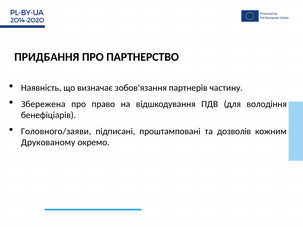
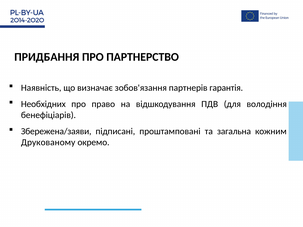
частину: частину -> гарантія
Збережена: Збережена -> Необхідних
Головного/заяви: Головного/заяви -> Збережена/заяви
дозволів: дозволів -> загальна
